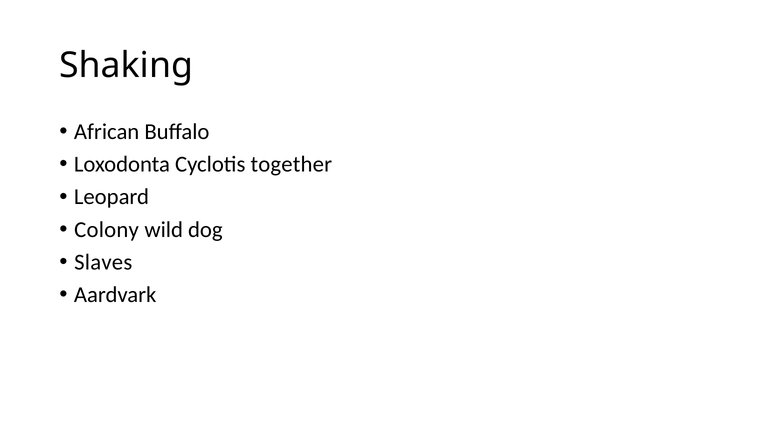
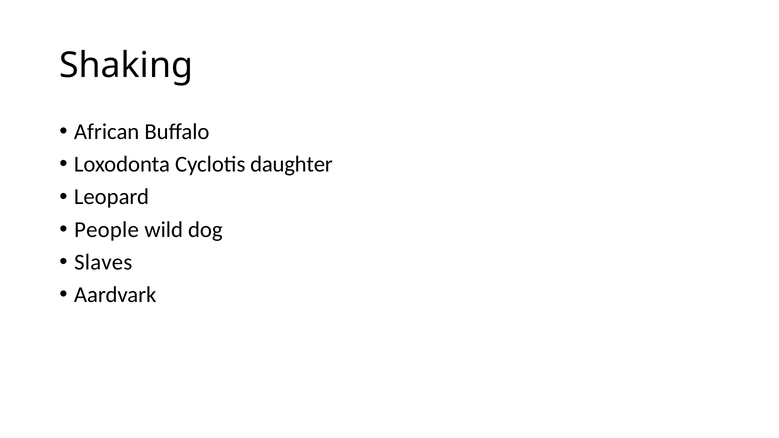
together: together -> daughter
Colony: Colony -> People
